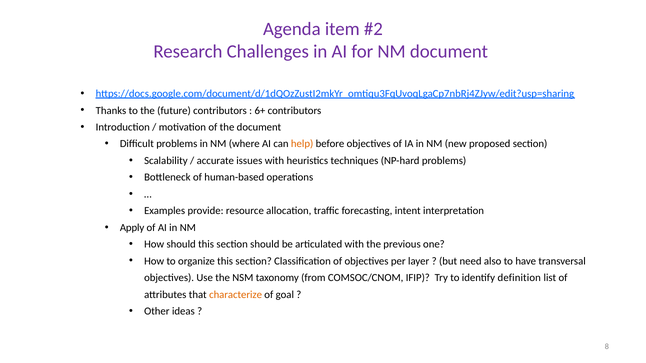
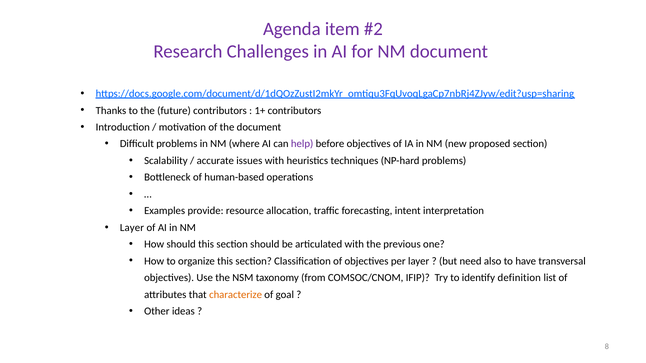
6+: 6+ -> 1+
help colour: orange -> purple
Apply at (132, 228): Apply -> Layer
